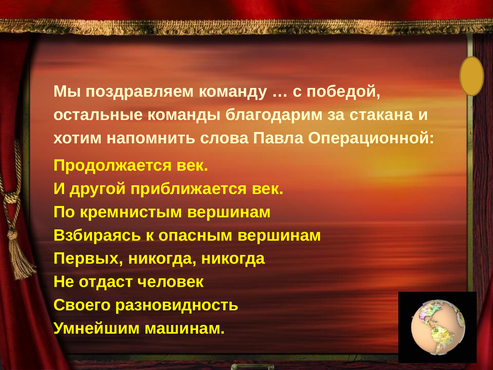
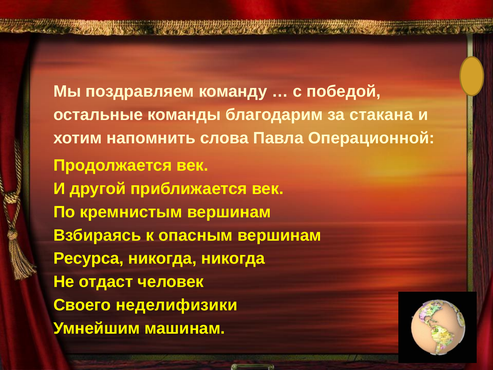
Первых: Первых -> Ресурса
разновидность: разновидность -> неделифизики
